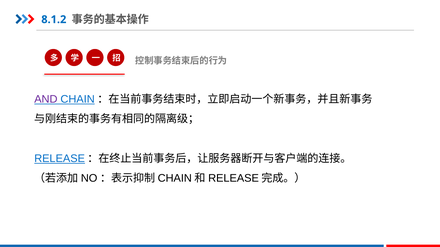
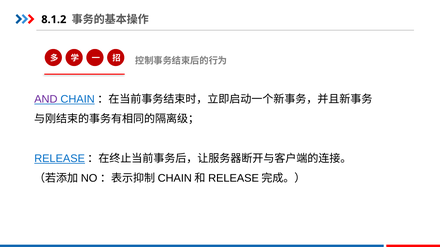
8.1.2 colour: blue -> black
